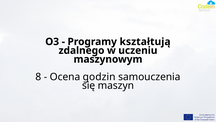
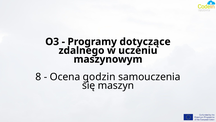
kształtują: kształtują -> dotyczące
